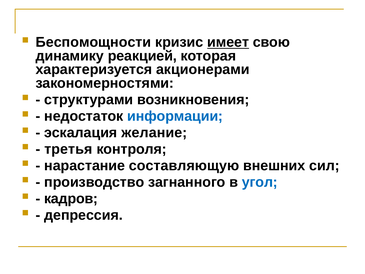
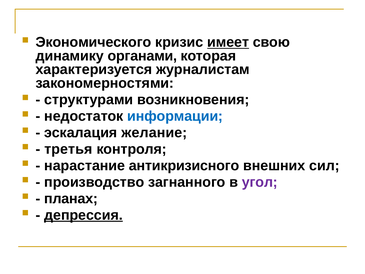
Беспомощности: Беспомощности -> Экономического
реакцией: реакцией -> органами
акционерами: акционерами -> журналистам
составляющую: составляющую -> антикризисного
угол colour: blue -> purple
кадров: кадров -> планах
депрессия underline: none -> present
